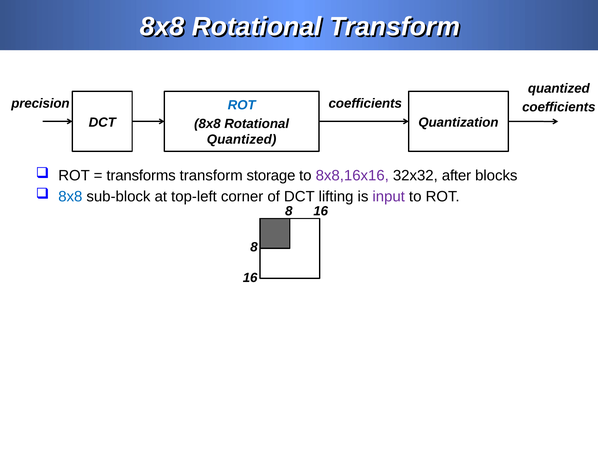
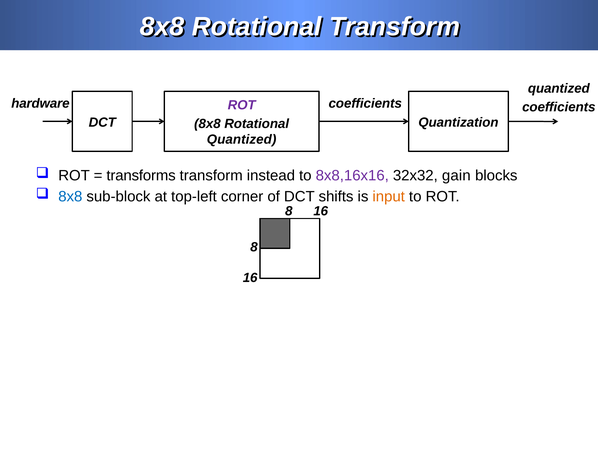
precision: precision -> hardware
ROT at (242, 105) colour: blue -> purple
storage: storage -> instead
after: after -> gain
lifting: lifting -> shifts
input colour: purple -> orange
